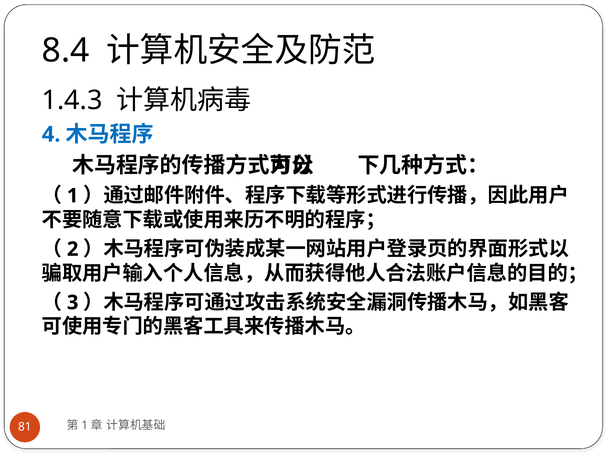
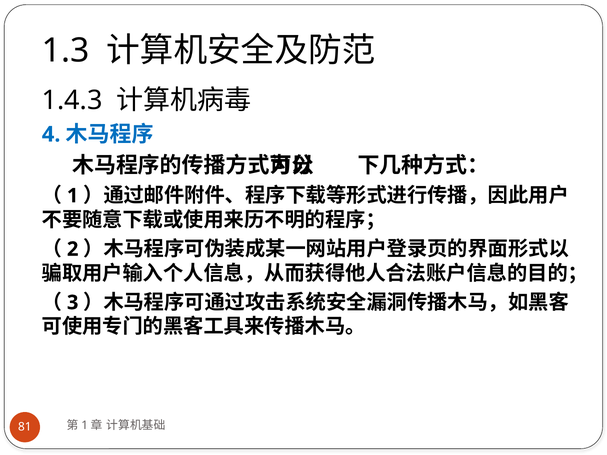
8.4: 8.4 -> 1.3
